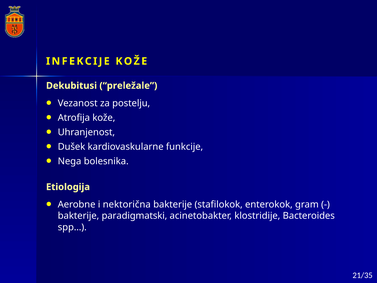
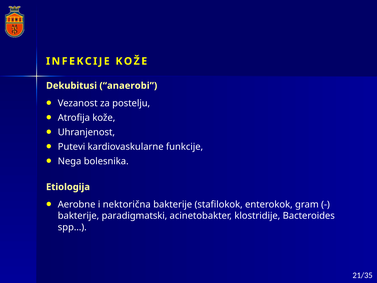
preležale: preležale -> anaerobi
Dušek: Dušek -> Putevi
